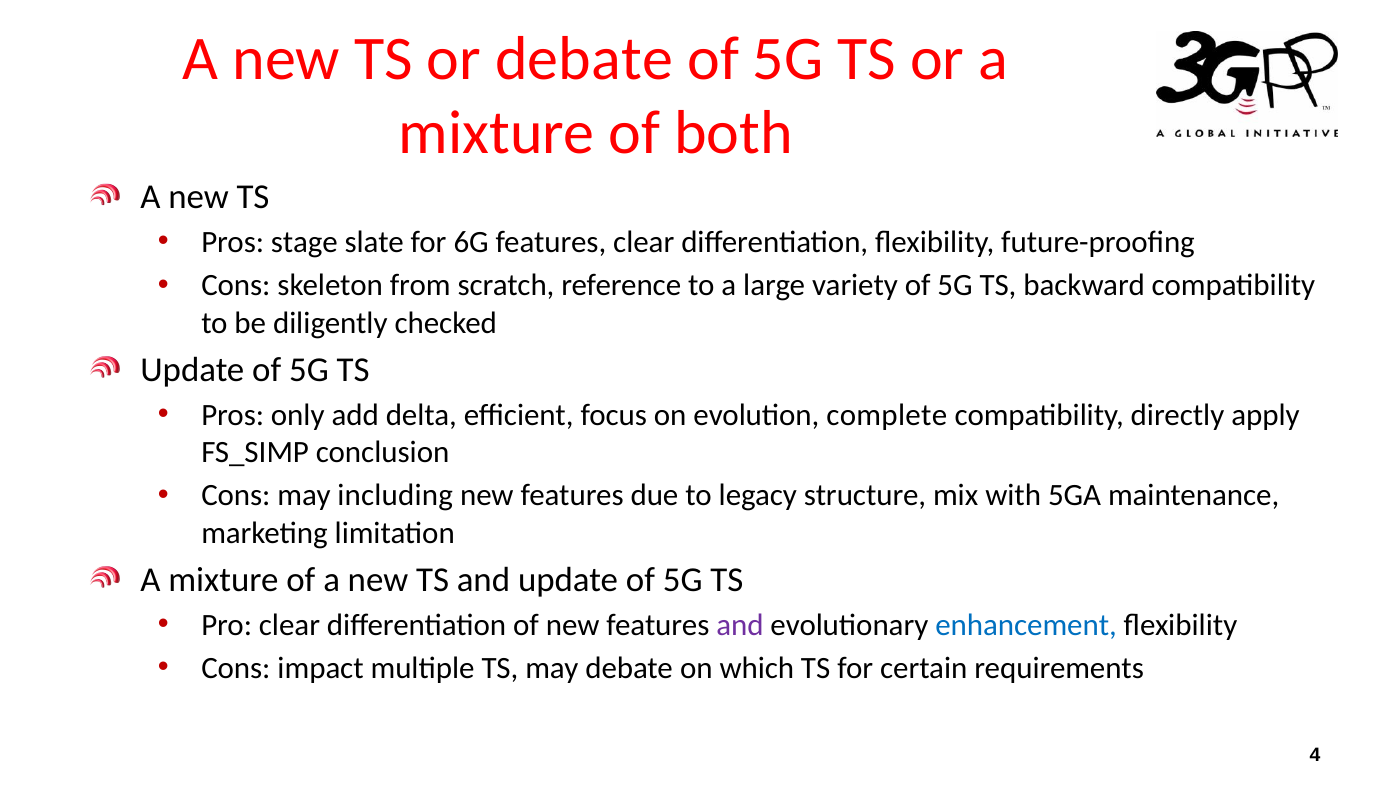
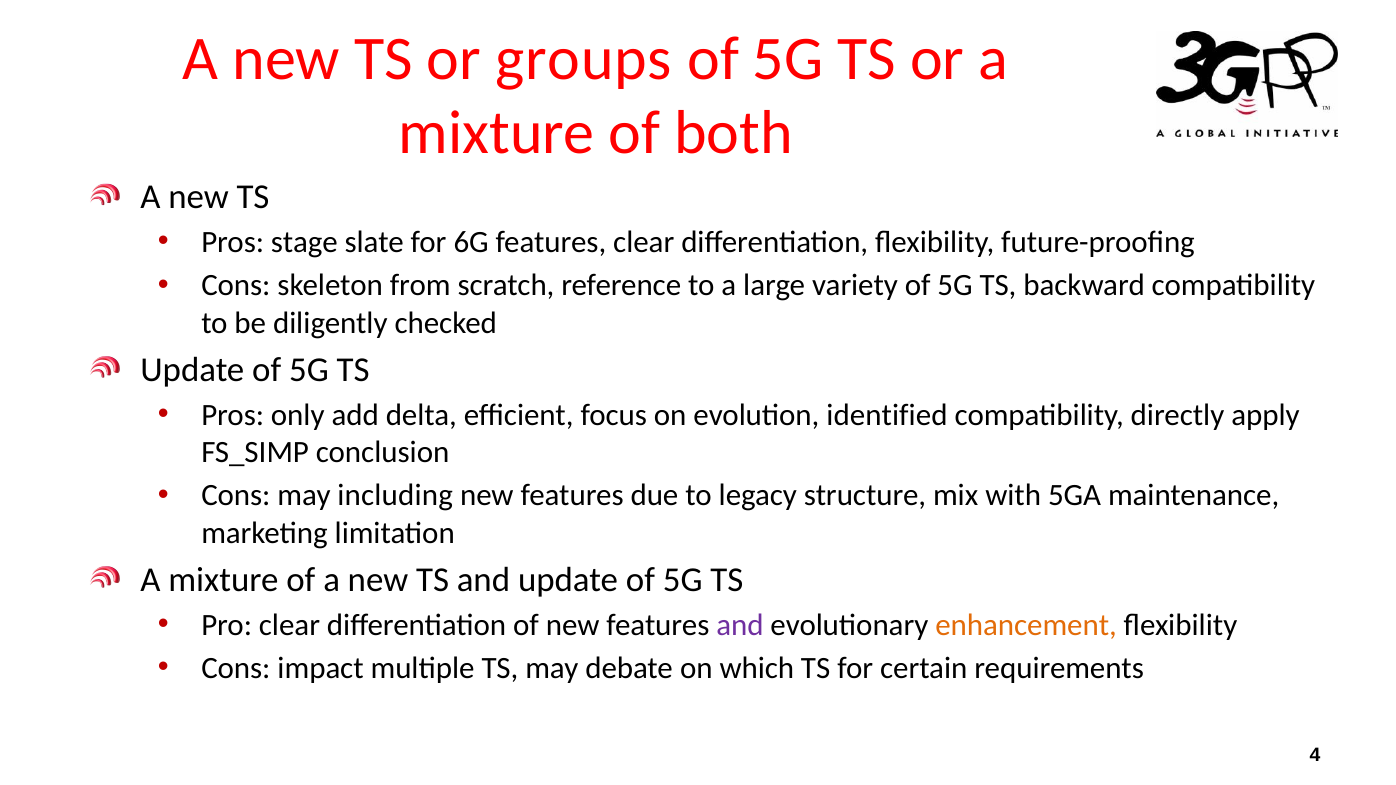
or debate: debate -> groups
complete: complete -> identified
enhancement colour: blue -> orange
